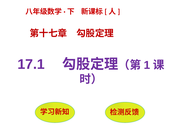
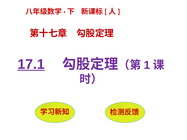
17.1 underline: none -> present
